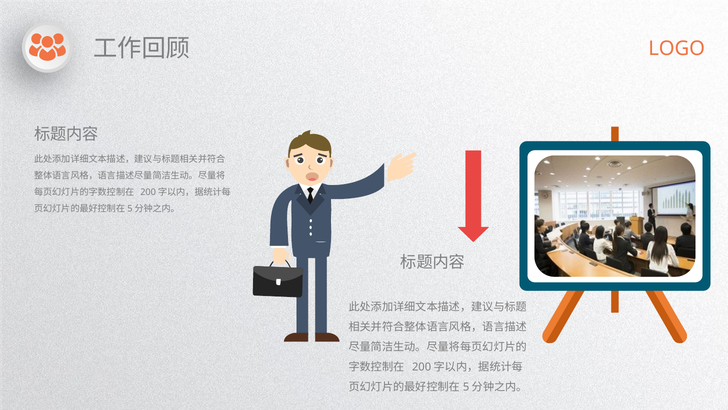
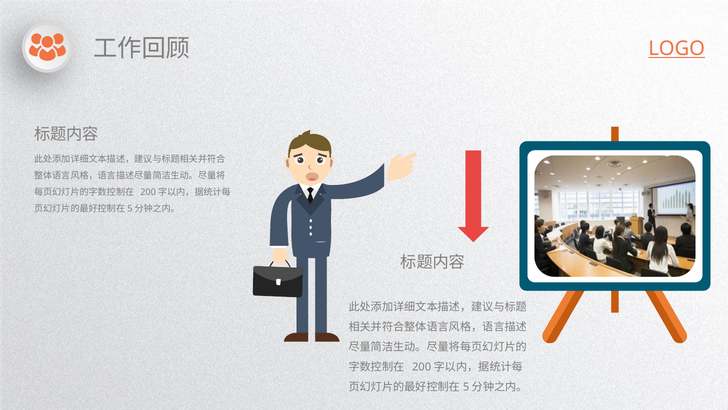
LOGO underline: none -> present
